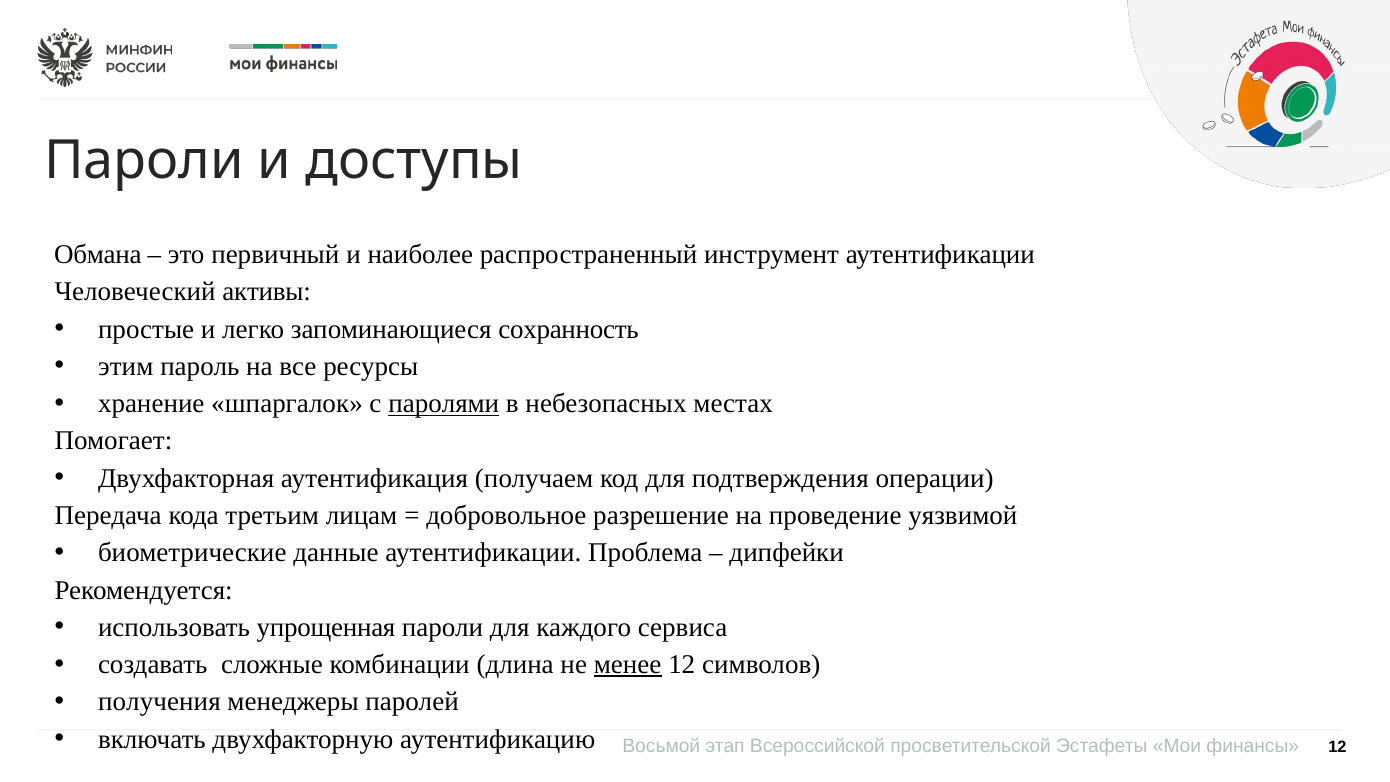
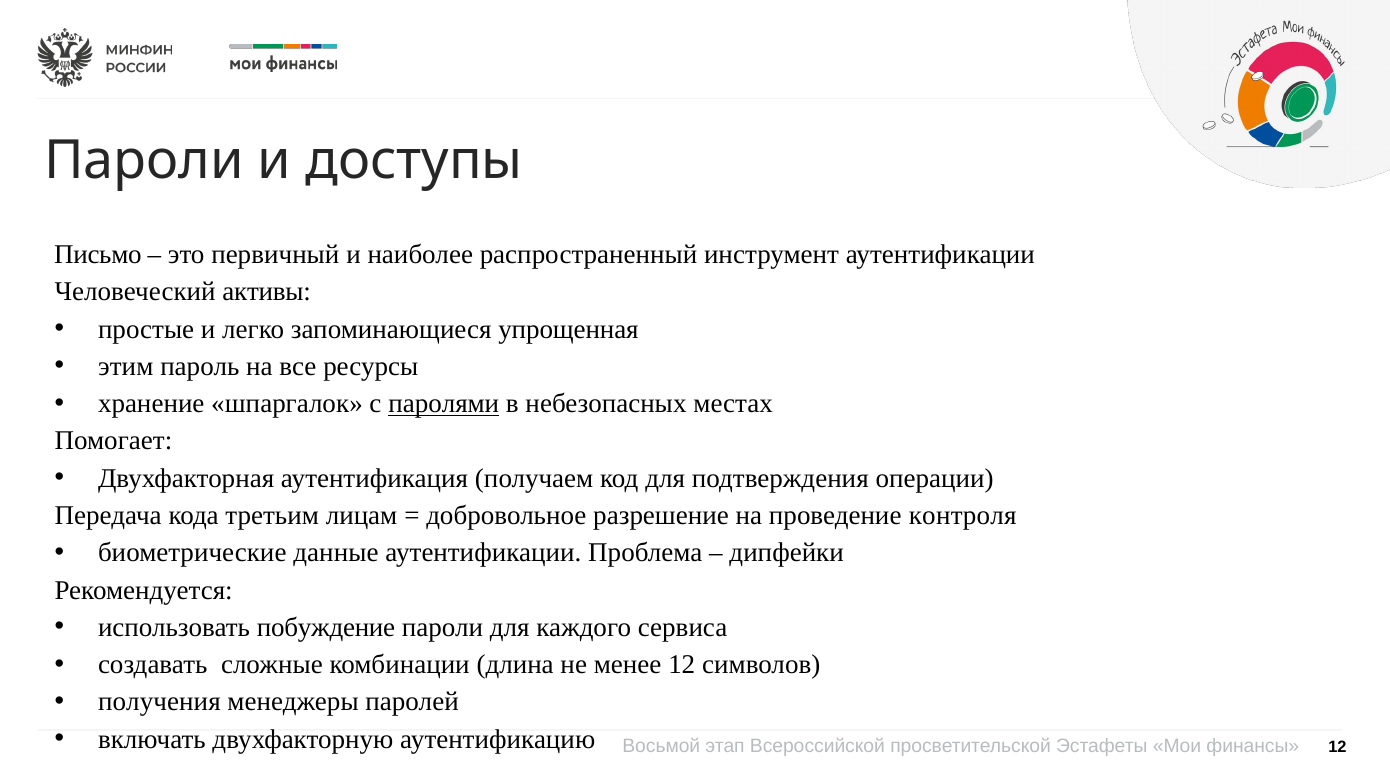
Обмана: Обмана -> Письмо
сохранность: сохранность -> упрощенная
уязвимой: уязвимой -> контроля
упрощенная: упрощенная -> побуждение
менее underline: present -> none
